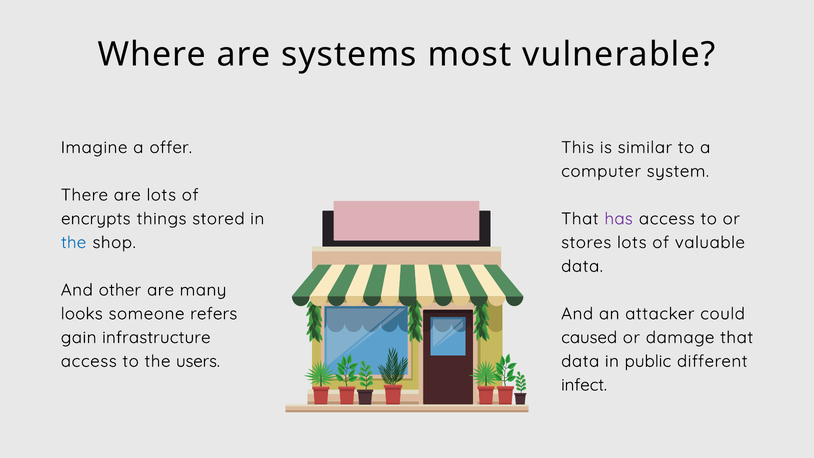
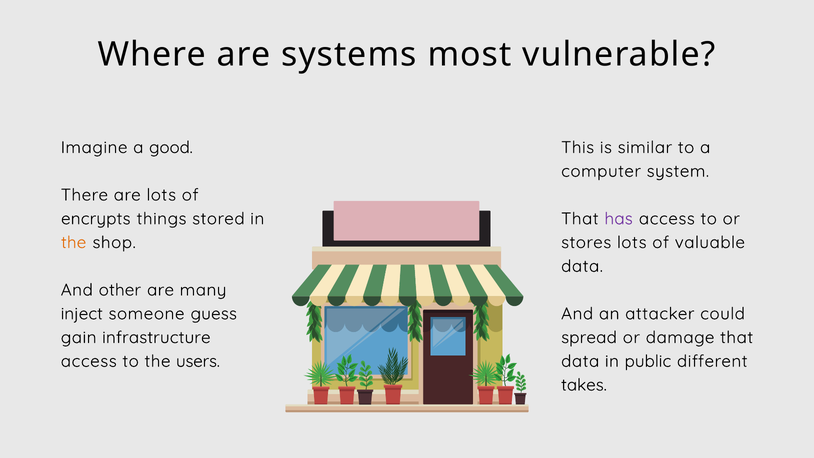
offer: offer -> good
the at (74, 242) colour: blue -> orange
looks: looks -> inject
refers: refers -> guess
caused: caused -> spread
infect: infect -> takes
